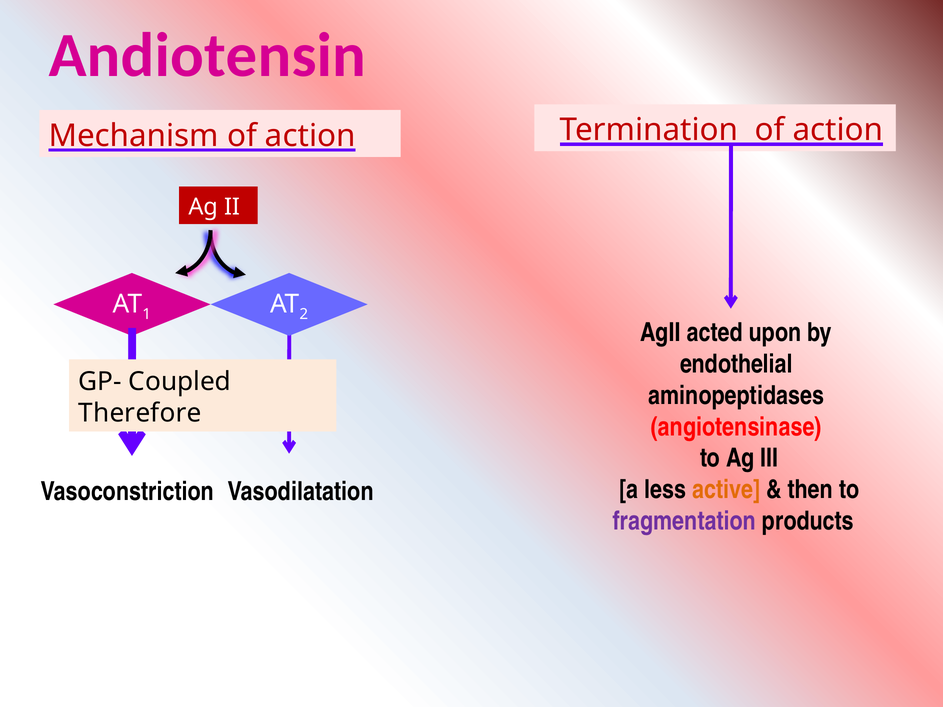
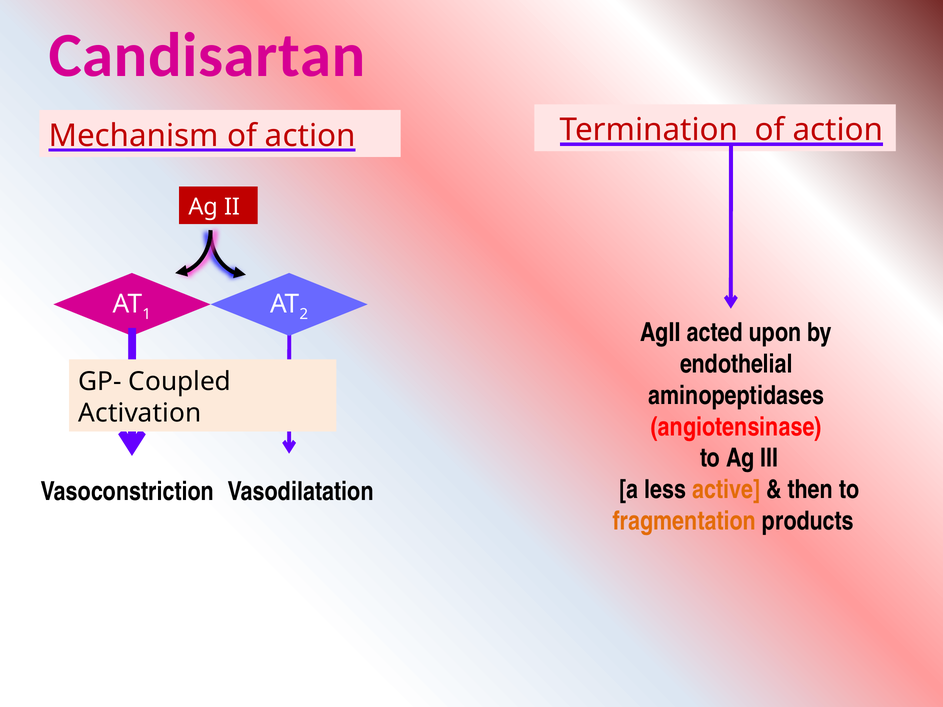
Andiotensin: Andiotensin -> Candisartan
Therefore: Therefore -> Activation
fragmentation colour: purple -> orange
